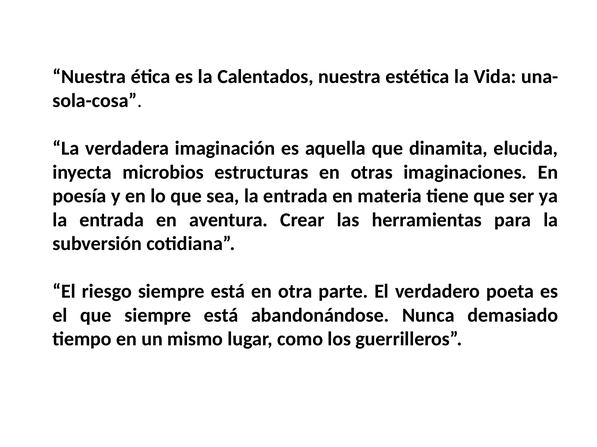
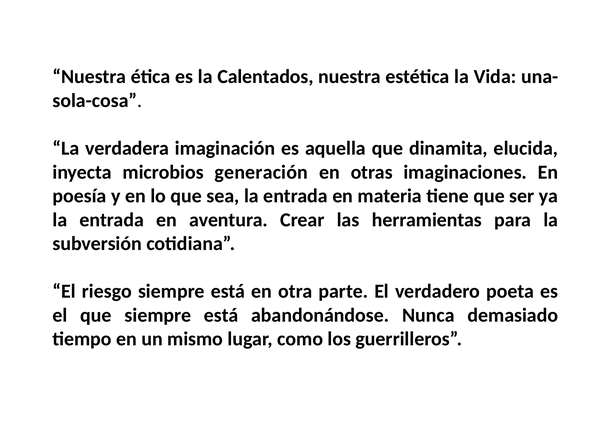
estructuras: estructuras -> generación
